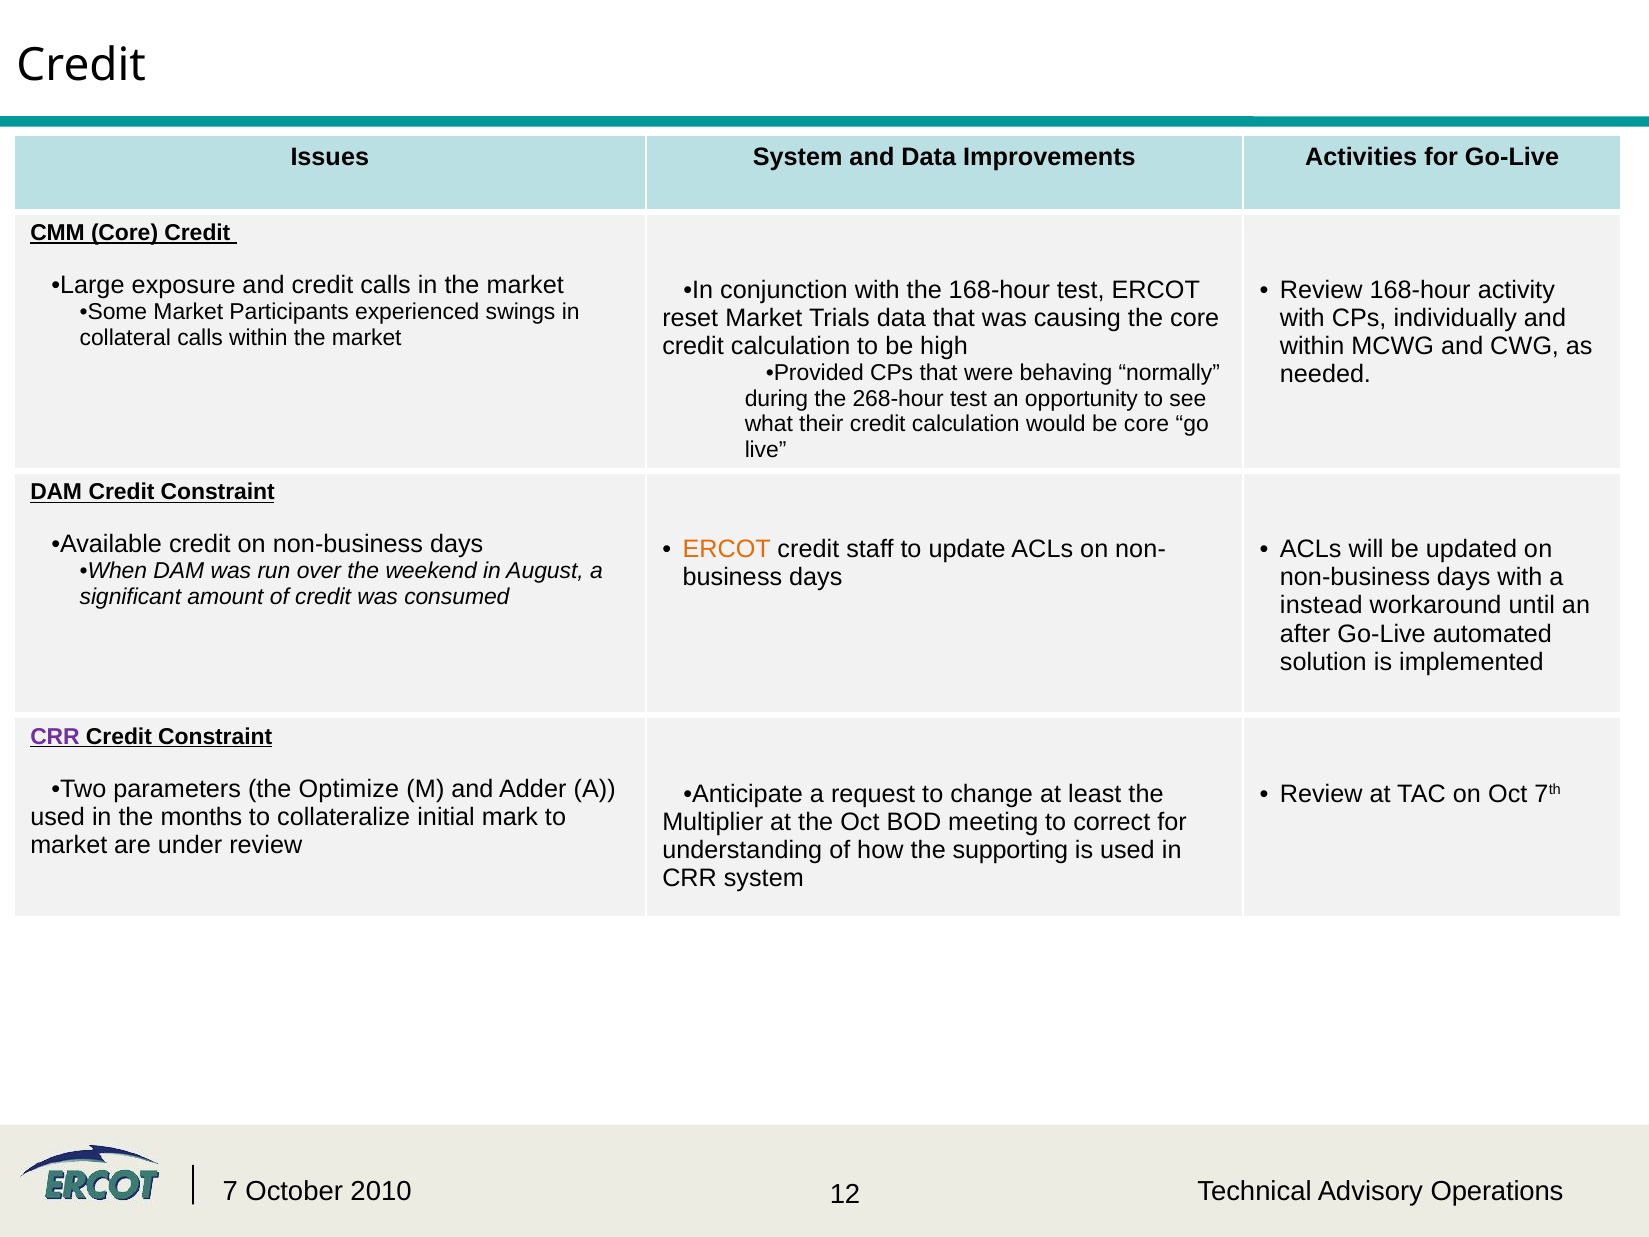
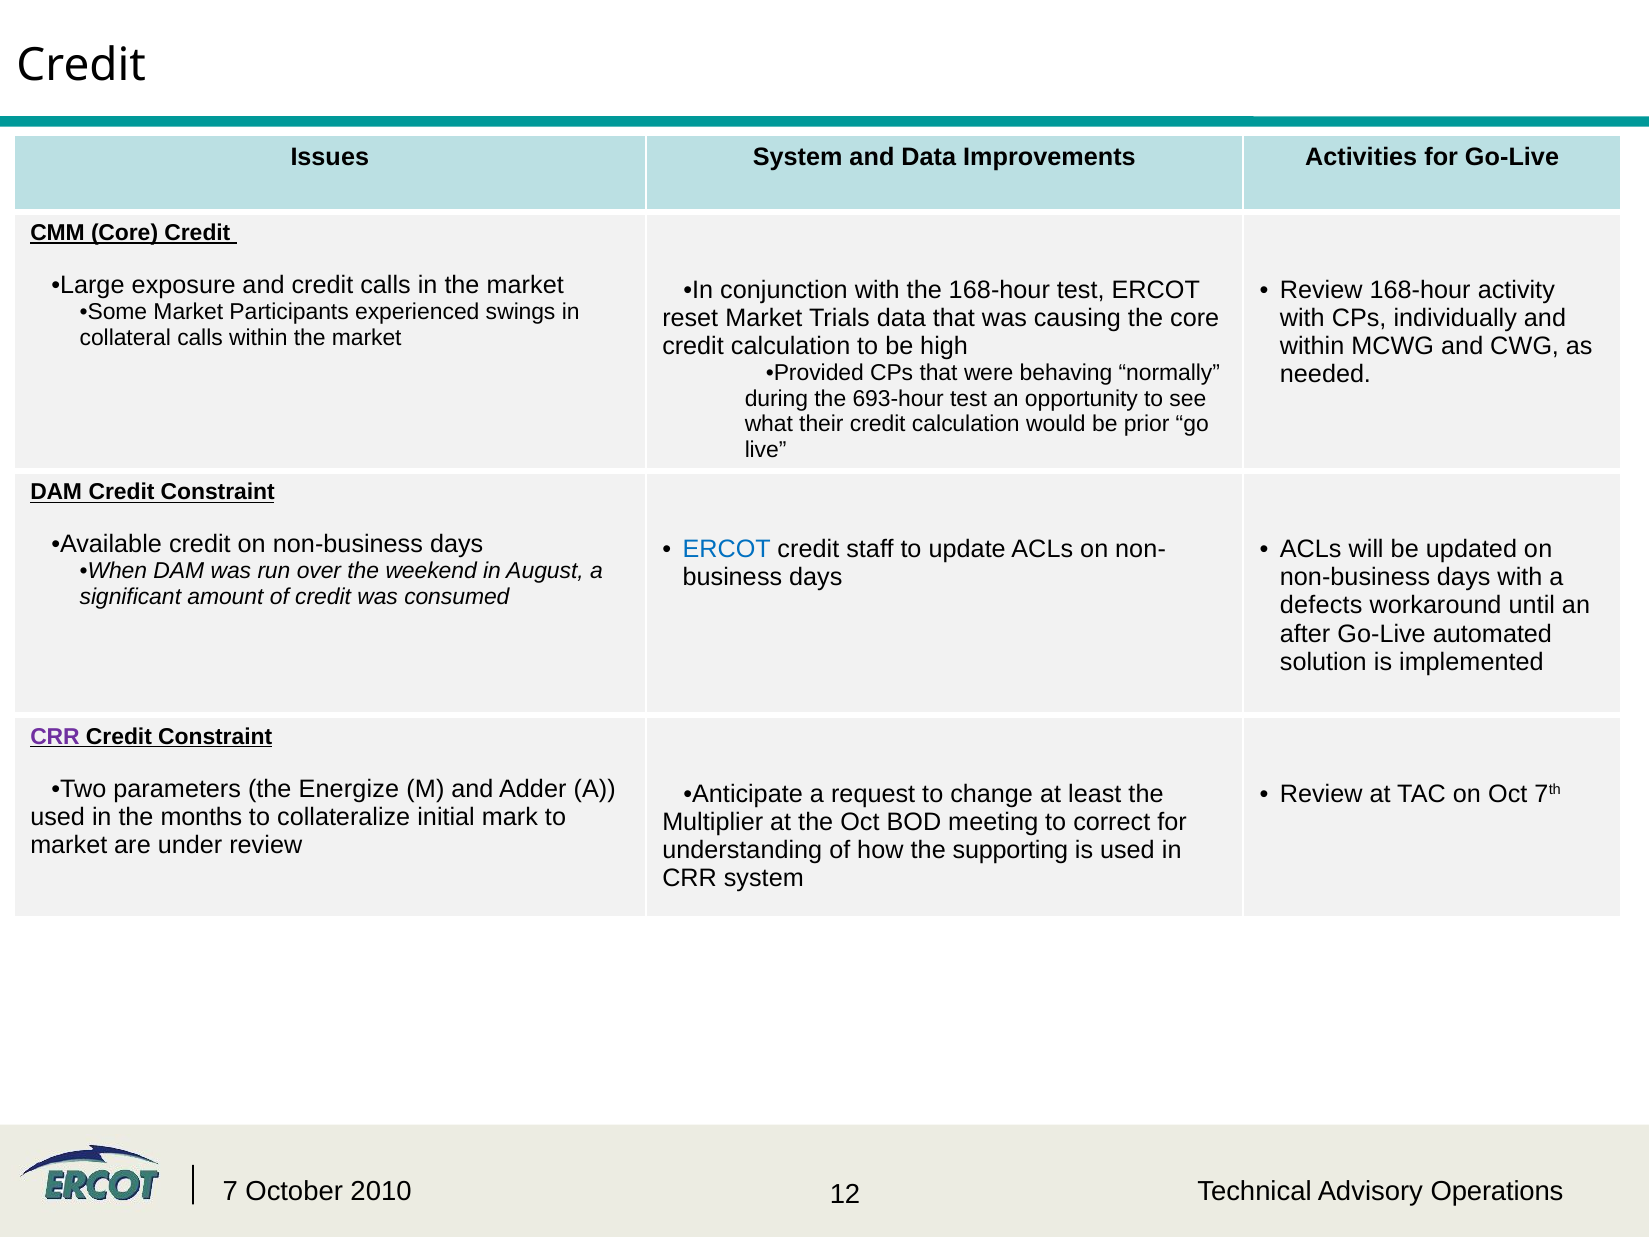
268-hour: 268-hour -> 693-hour
be core: core -> prior
ERCOT at (727, 549) colour: orange -> blue
instead: instead -> defects
Optimize: Optimize -> Energize
